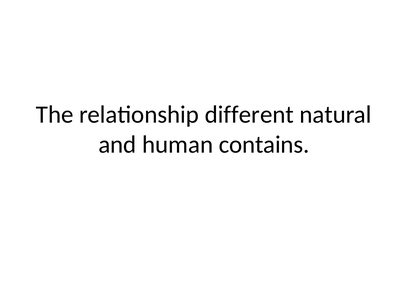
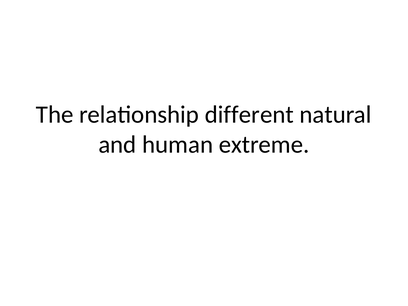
contains: contains -> extreme
